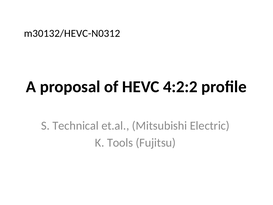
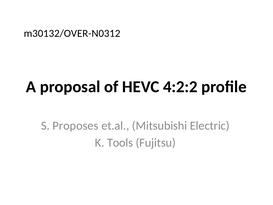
m30132/HEVC-N0312: m30132/HEVC-N0312 -> m30132/OVER-N0312
Technical: Technical -> Proposes
